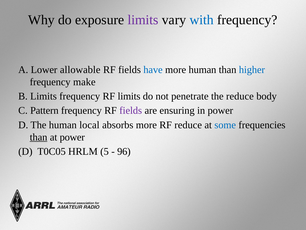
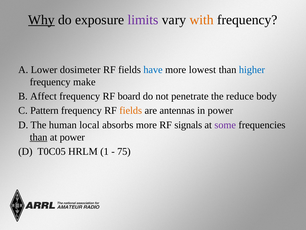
Why underline: none -> present
with colour: blue -> orange
allowable: allowable -> dosimeter
more human: human -> lowest
B Limits: Limits -> Affect
RF limits: limits -> board
fields at (131, 110) colour: purple -> orange
ensuring: ensuring -> antennas
RF reduce: reduce -> signals
some colour: blue -> purple
5: 5 -> 1
96: 96 -> 75
